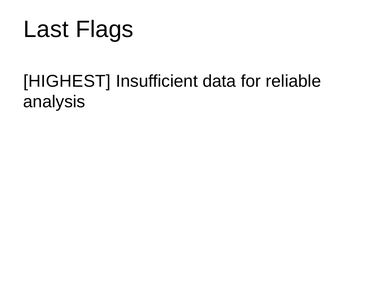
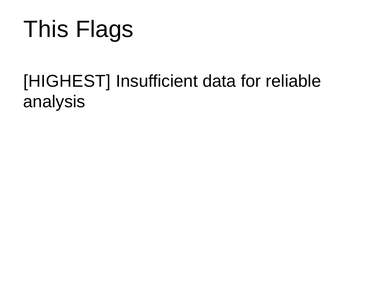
Last: Last -> This
